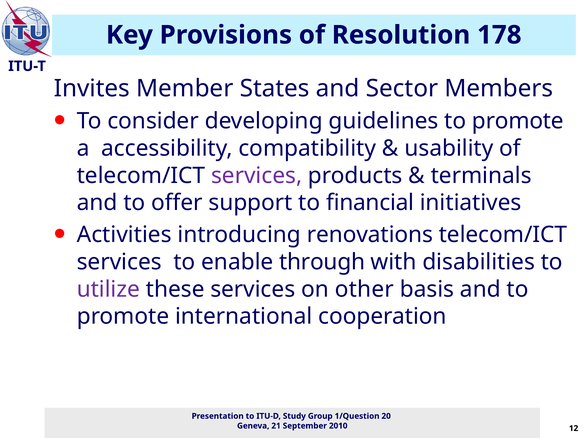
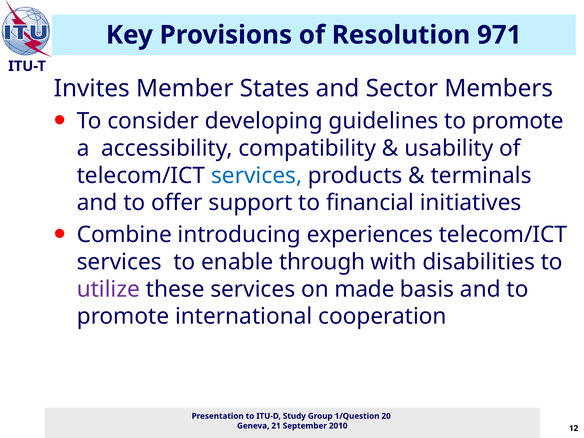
178: 178 -> 971
services at (257, 176) colour: purple -> blue
Activities: Activities -> Combine
renovations: renovations -> experiences
other: other -> made
